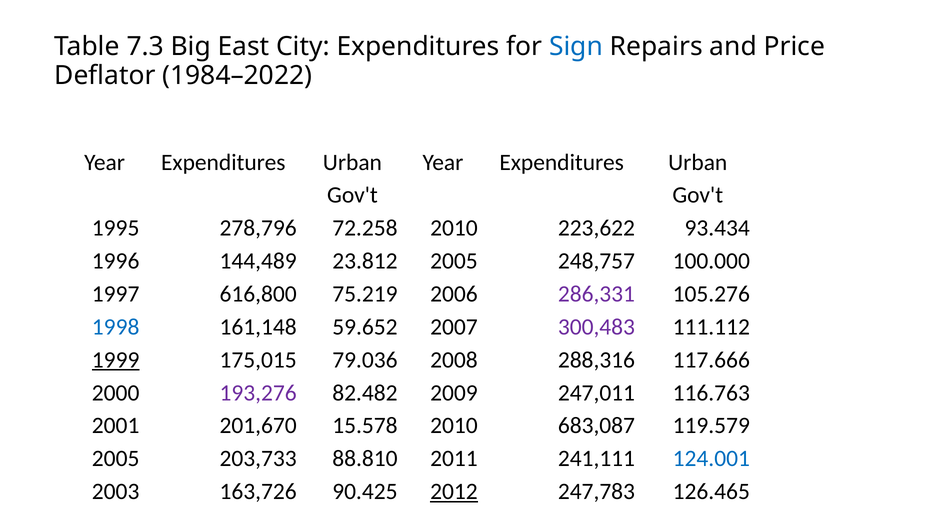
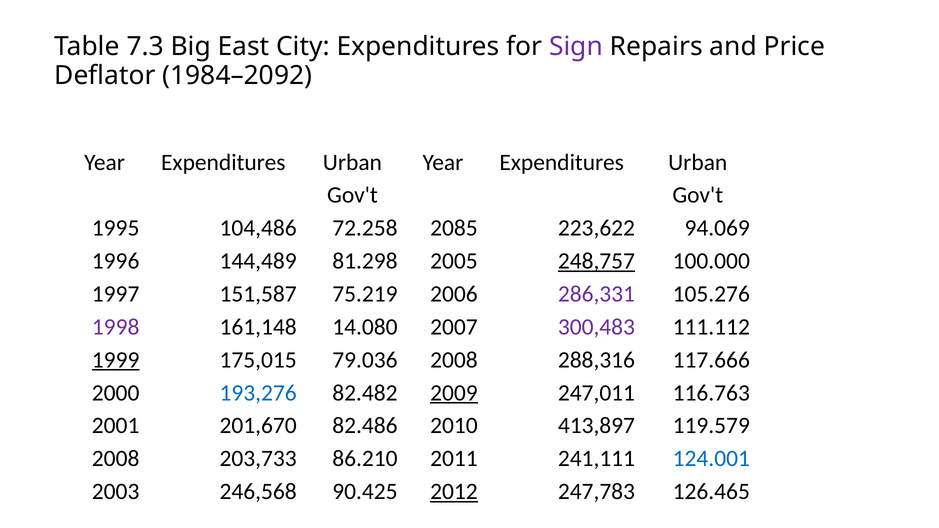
Sign colour: blue -> purple
1984–2022: 1984–2022 -> 1984–2092
278,796: 278,796 -> 104,486
72.258 2010: 2010 -> 2085
93.434: 93.434 -> 94.069
23.812: 23.812 -> 81.298
248,757 underline: none -> present
616,800: 616,800 -> 151,587
1998 colour: blue -> purple
59.652: 59.652 -> 14.080
193,276 colour: purple -> blue
2009 underline: none -> present
15.578: 15.578 -> 82.486
683,087: 683,087 -> 413,897
2005 at (116, 459): 2005 -> 2008
88.810: 88.810 -> 86.210
163,726: 163,726 -> 246,568
